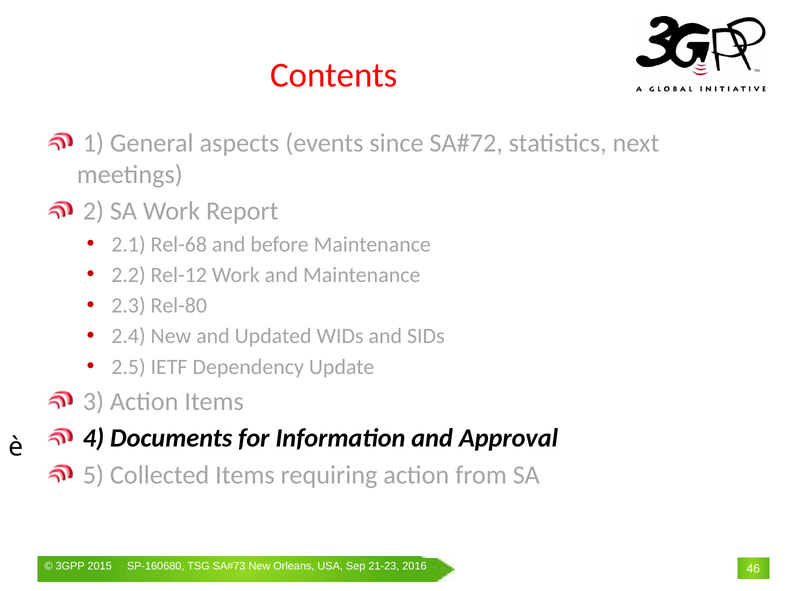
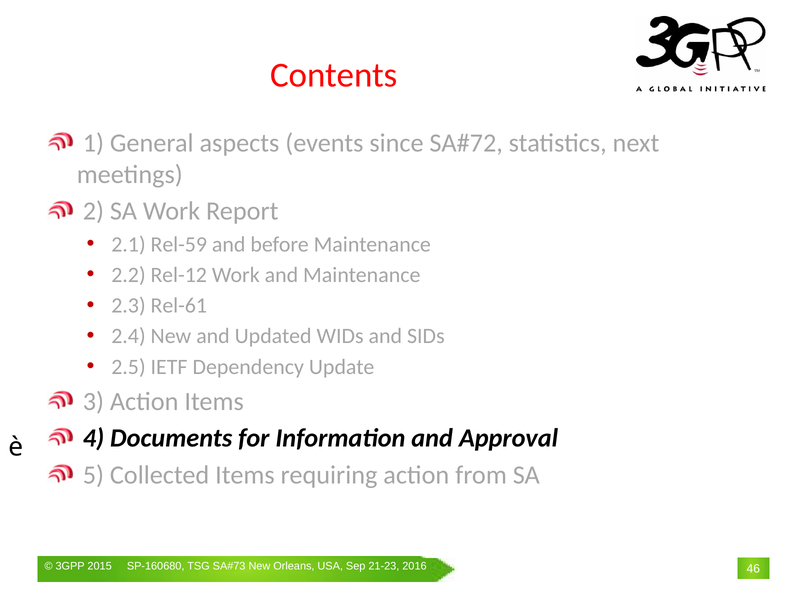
Rel-68: Rel-68 -> Rel-59
Rel-80: Rel-80 -> Rel-61
